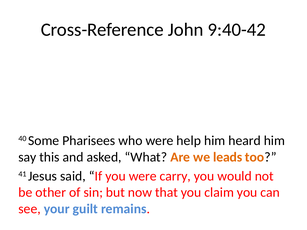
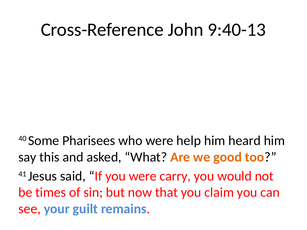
9:40-42: 9:40-42 -> 9:40-13
leads: leads -> good
other: other -> times
